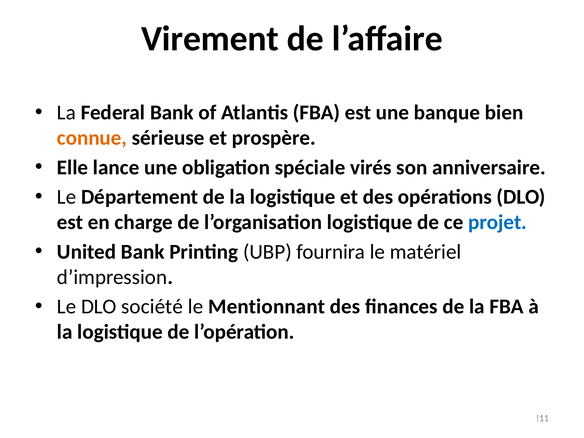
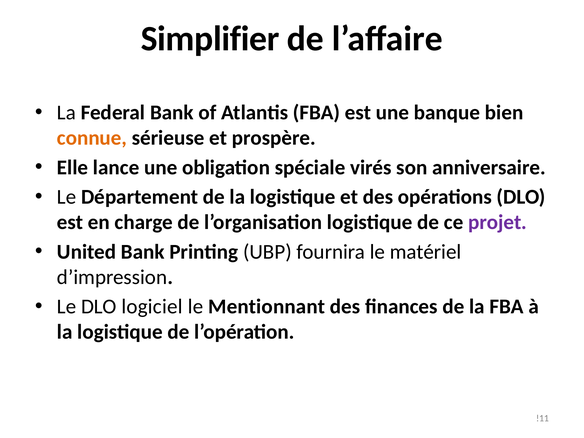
Virement: Virement -> Simplifier
projet colour: blue -> purple
société: société -> logiciel
